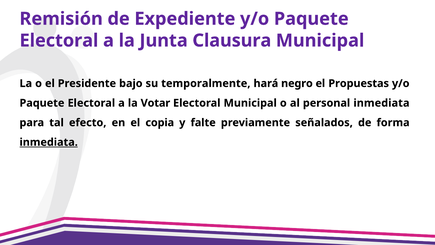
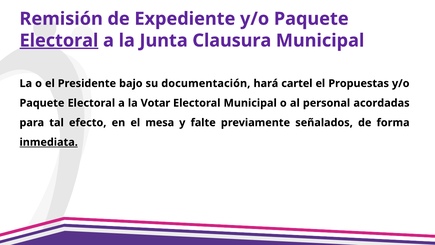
Electoral at (59, 41) underline: none -> present
temporalmente: temporalmente -> documentación
negro: negro -> cartel
personal inmediata: inmediata -> acordadas
copia: copia -> mesa
